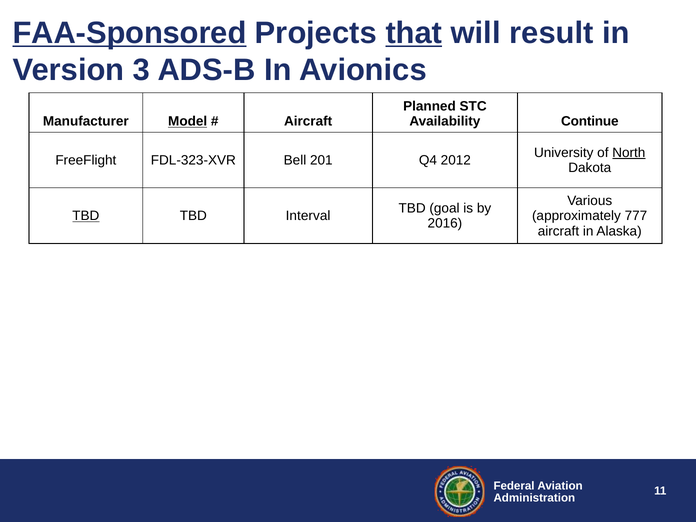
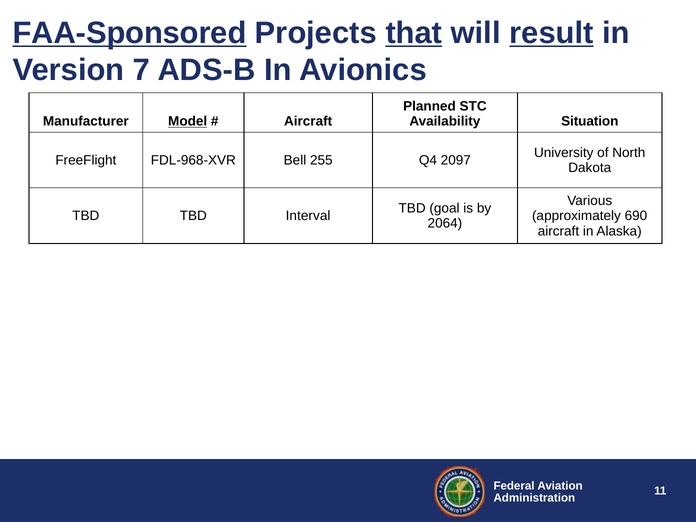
result underline: none -> present
3: 3 -> 7
Continue: Continue -> Situation
North underline: present -> none
FDL-323-XVR: FDL-323-XVR -> FDL-968-XVR
201: 201 -> 255
2012: 2012 -> 2097
TBD at (86, 216) underline: present -> none
777: 777 -> 690
2016: 2016 -> 2064
